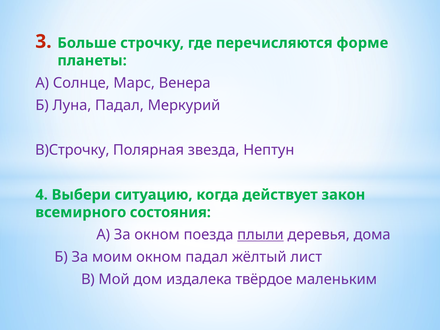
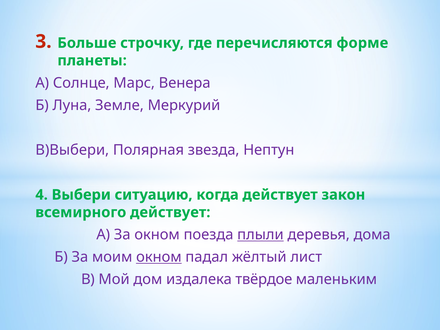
Луна Падал: Падал -> Земле
В)Строчку: В)Строчку -> В)Выбери
всемирного состояния: состояния -> действует
окном at (159, 257) underline: none -> present
